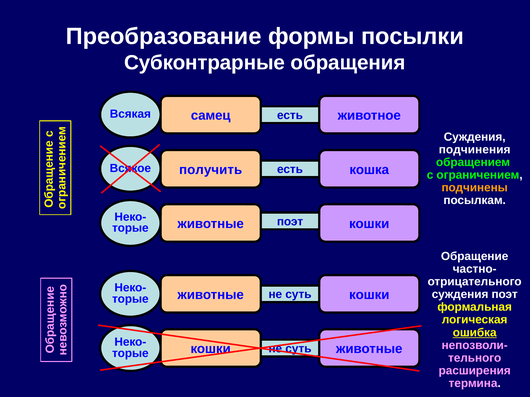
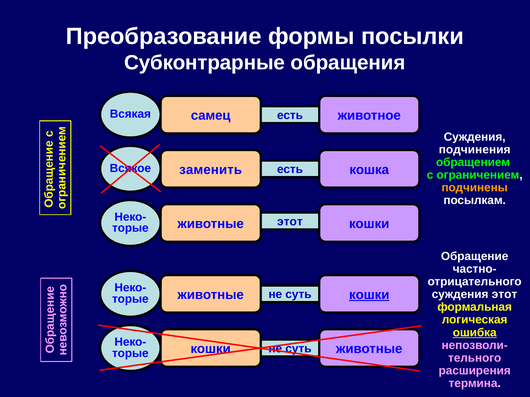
получить: получить -> заменить
поэт at (290, 222): поэт -> этот
суждения поэт: поэт -> этот
кошки at (369, 295) underline: none -> present
